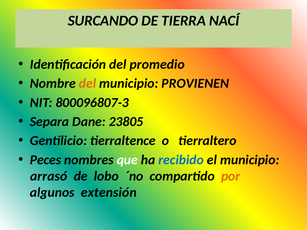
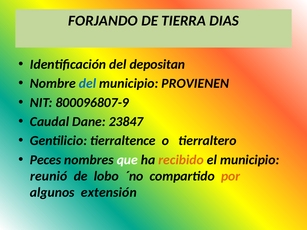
SURCANDO: SURCANDO -> FORJANDO
NACÍ: NACÍ -> DIAS
promedio: promedio -> depositan
del at (87, 84) colour: orange -> blue
800096807-3: 800096807-3 -> 800096807-9
Separa: Separa -> Caudal
23805: 23805 -> 23847
recibido colour: blue -> orange
arrasó: arrasó -> reunió
